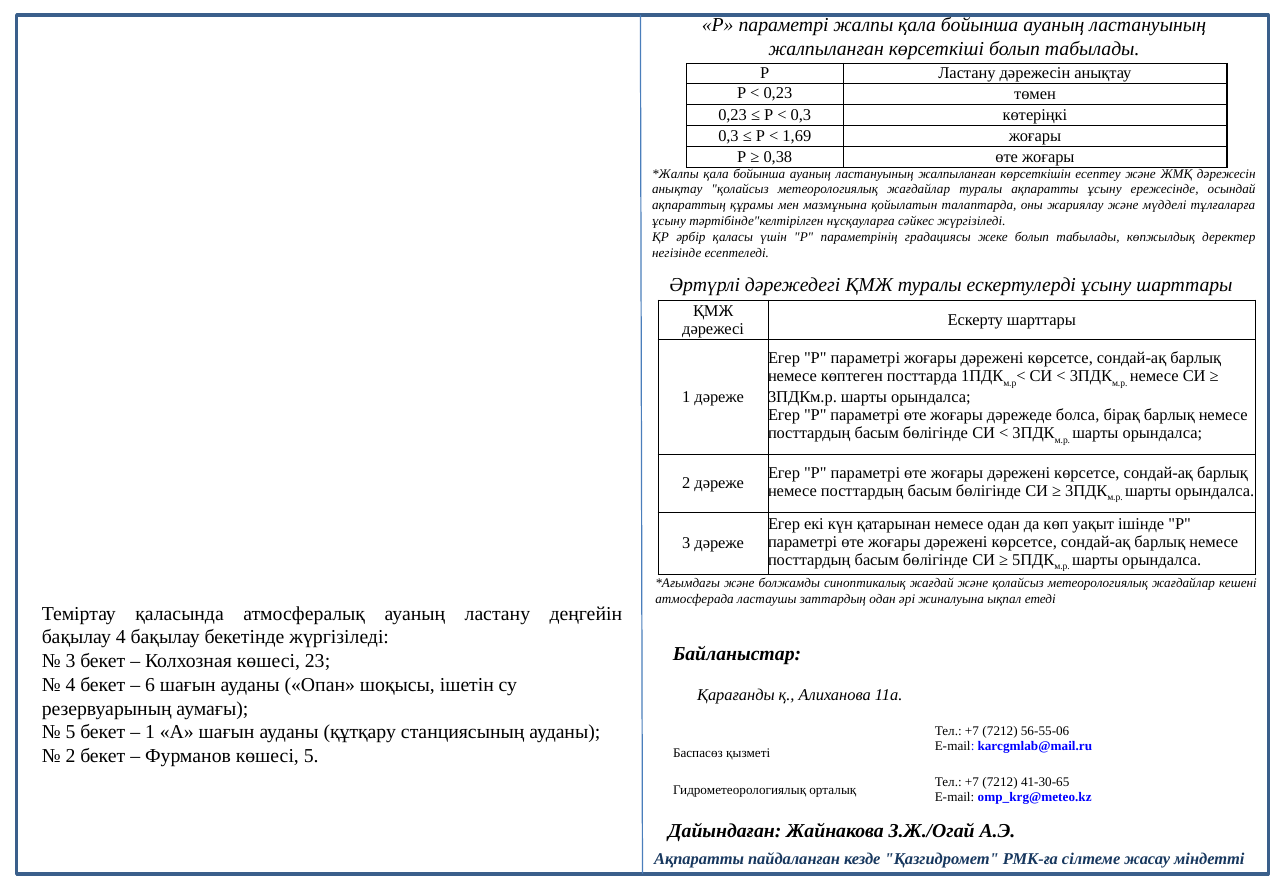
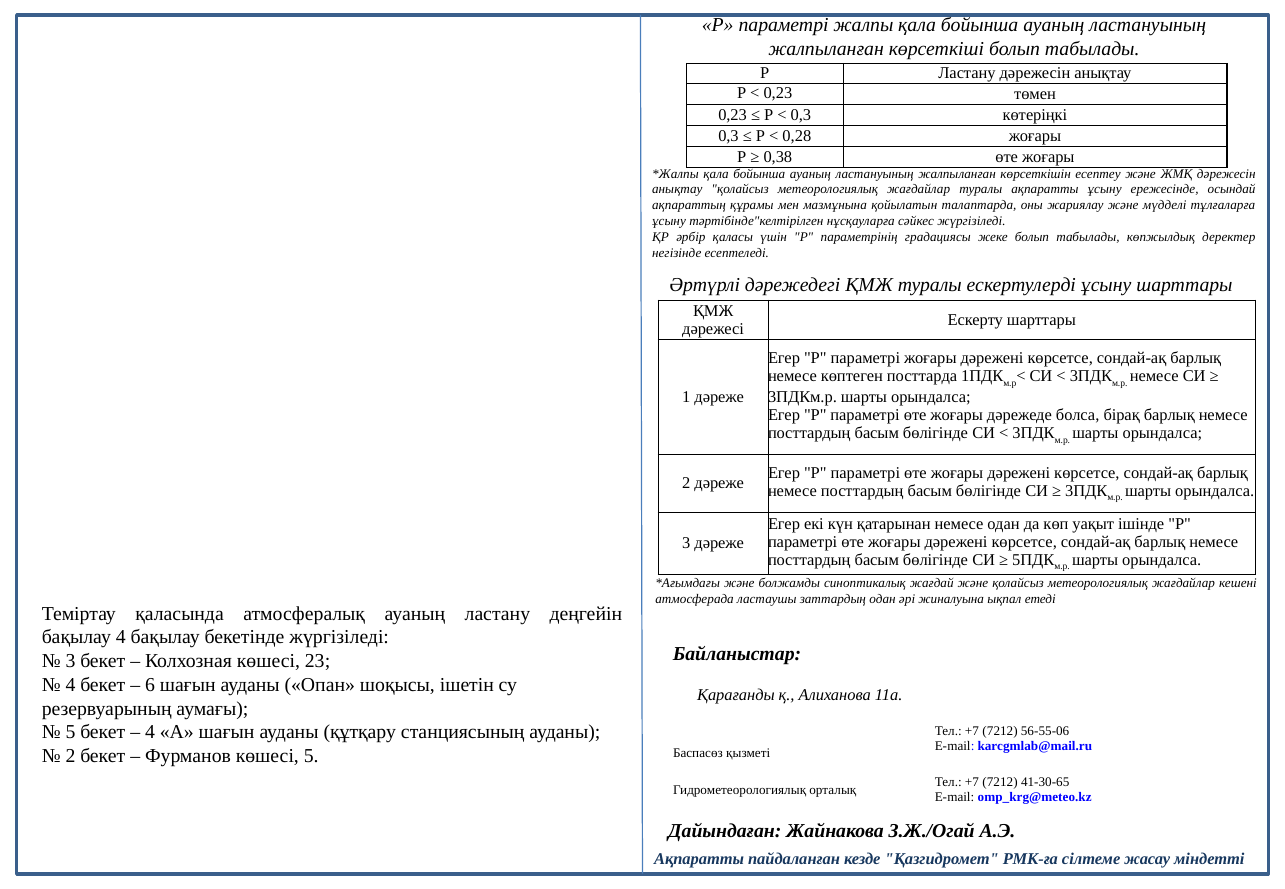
1,69: 1,69 -> 0,28
1 at (150, 733): 1 -> 4
